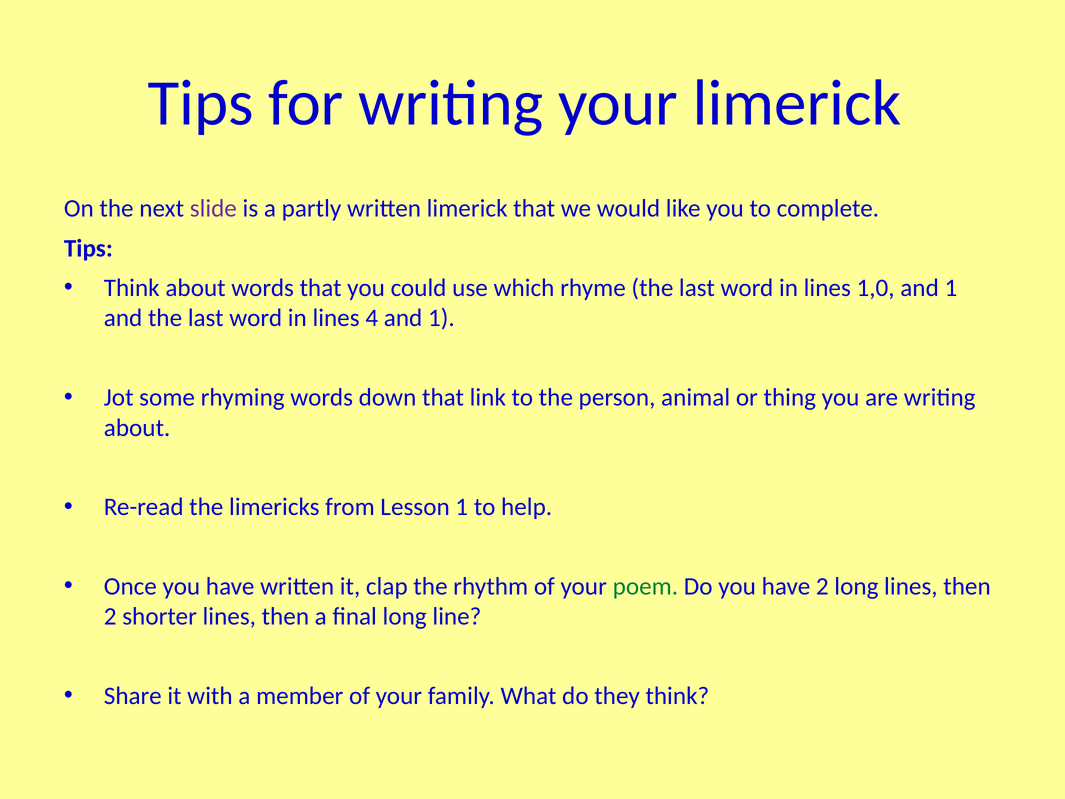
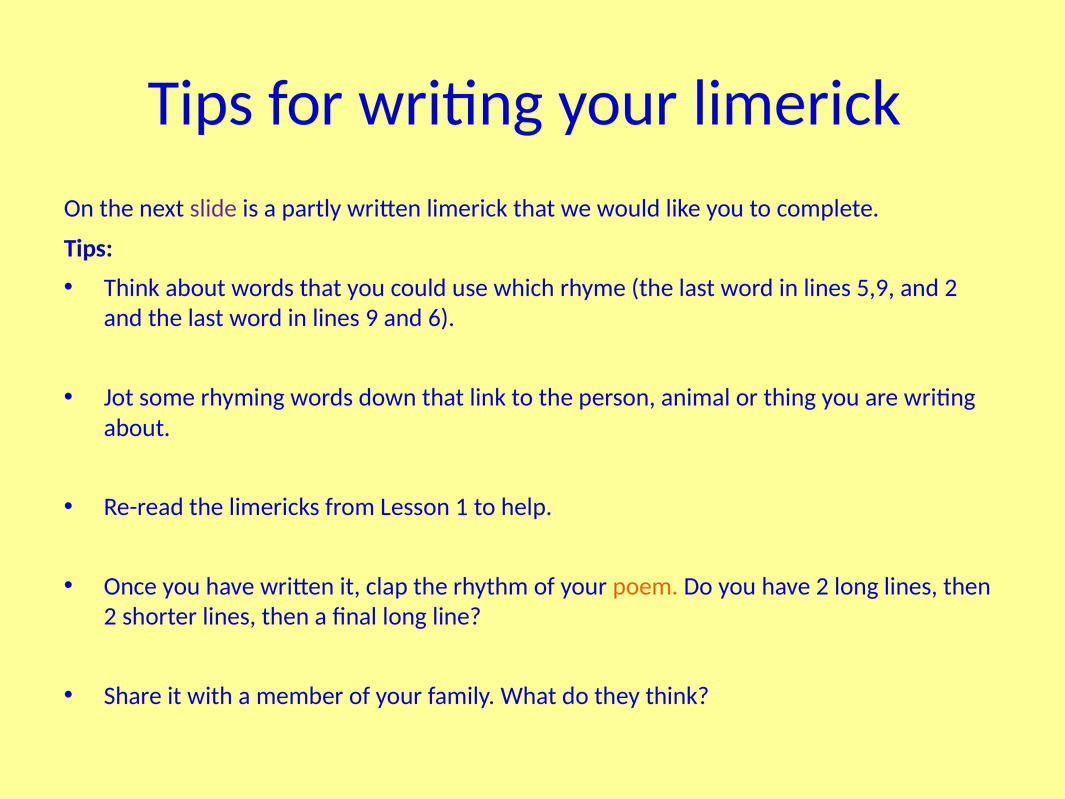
1,0: 1,0 -> 5,9
1 at (951, 288): 1 -> 2
4: 4 -> 9
1 at (441, 318): 1 -> 6
poem colour: green -> orange
